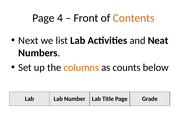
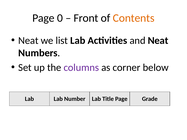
4: 4 -> 0
Next at (28, 41): Next -> Neat
columns colour: orange -> purple
counts: counts -> corner
